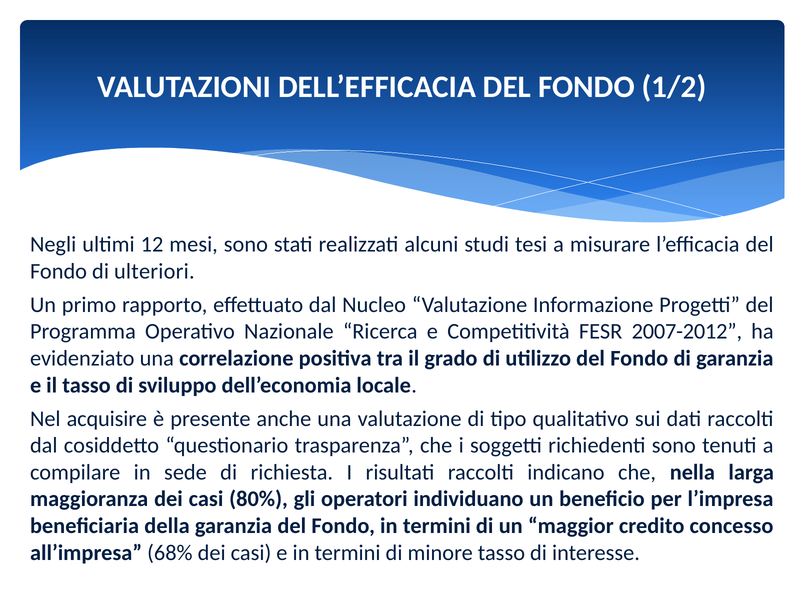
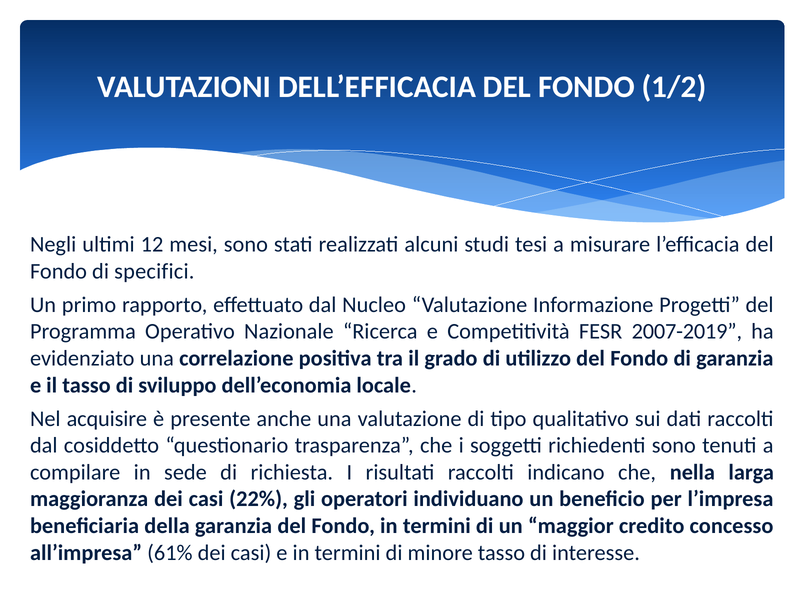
ulteriori: ulteriori -> specifici
2007-2012: 2007-2012 -> 2007-2019
80%: 80% -> 22%
68%: 68% -> 61%
